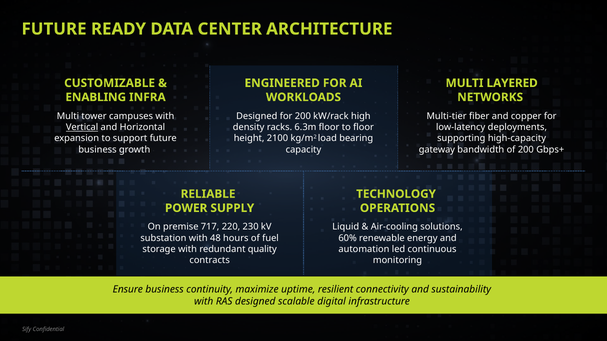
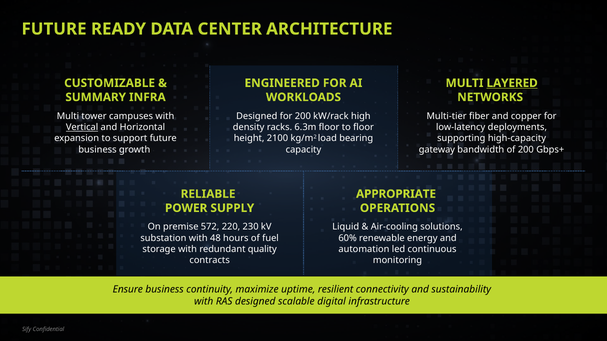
LAYERED underline: none -> present
ENABLING: ENABLING -> SUMMARY
TECHNOLOGY: TECHNOLOGY -> APPROPRIATE
717: 717 -> 572
